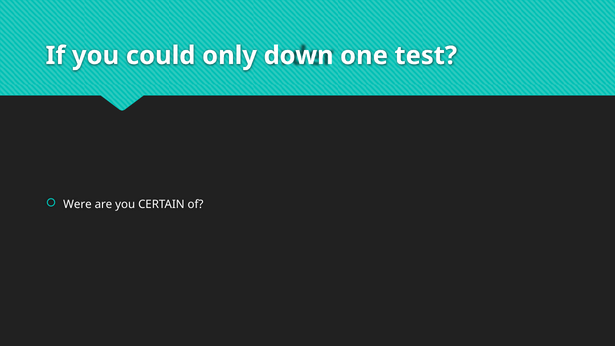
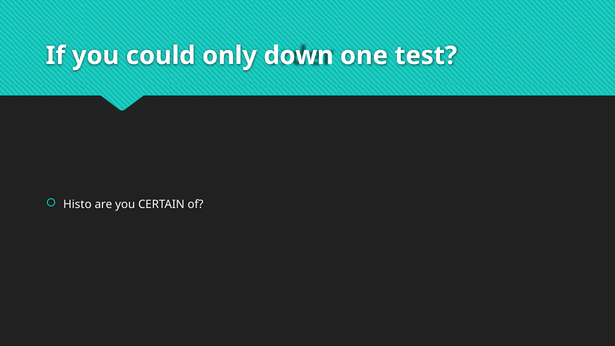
Were: Were -> Histo
